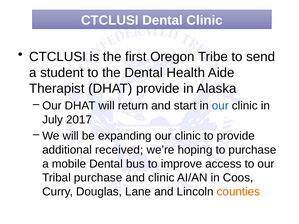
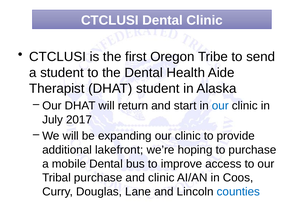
DHAT provide: provide -> student
received: received -> lakefront
counties colour: orange -> blue
